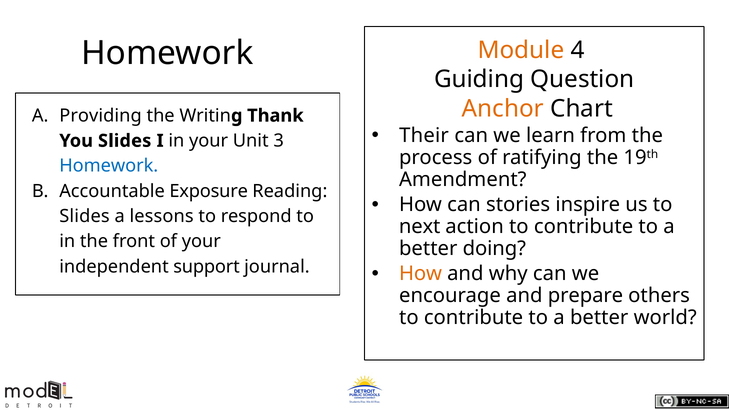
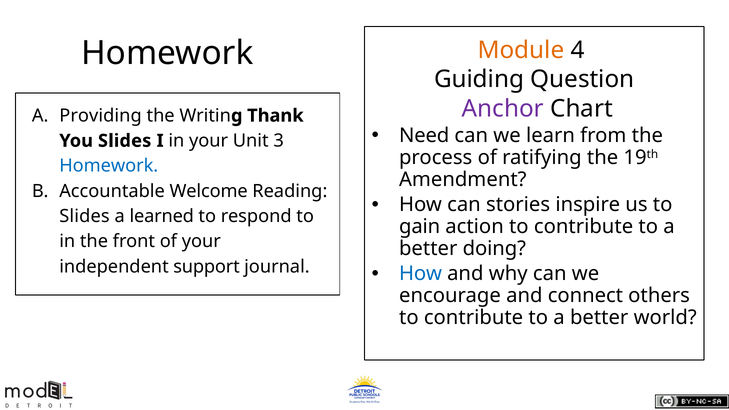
Anchor colour: orange -> purple
Their: Their -> Need
Exposure: Exposure -> Welcome
lessons: lessons -> learned
next: next -> gain
How at (421, 274) colour: orange -> blue
prepare: prepare -> connect
